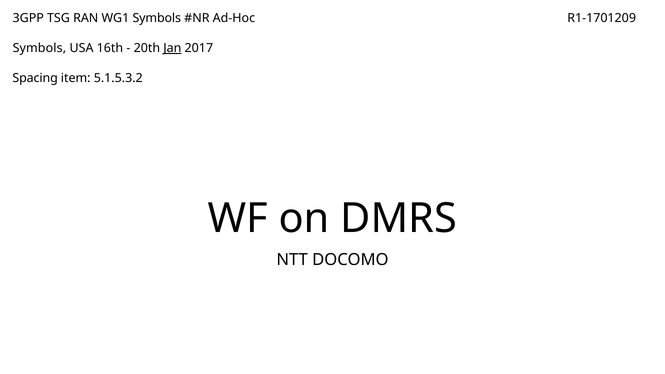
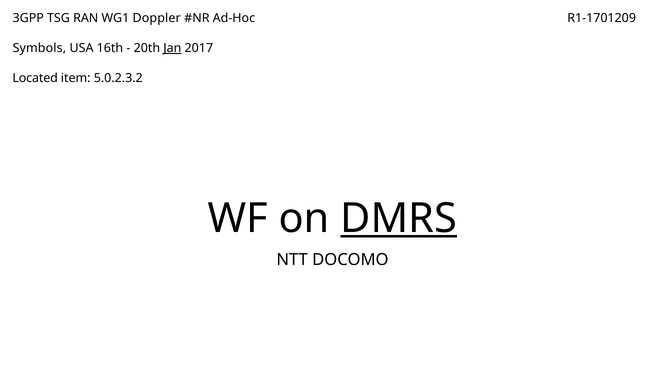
WG1 Symbols: Symbols -> Doppler
Spacing: Spacing -> Located
5.1.5.3.2: 5.1.5.3.2 -> 5.0.2.3.2
DMRS underline: none -> present
